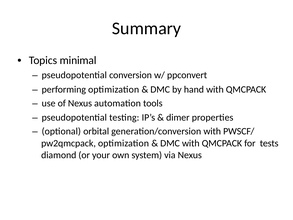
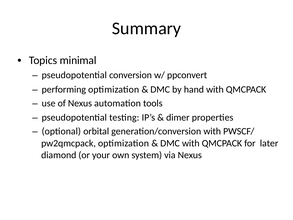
tests: tests -> later
